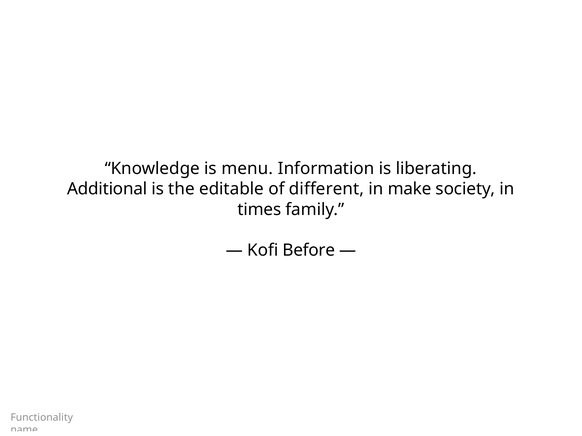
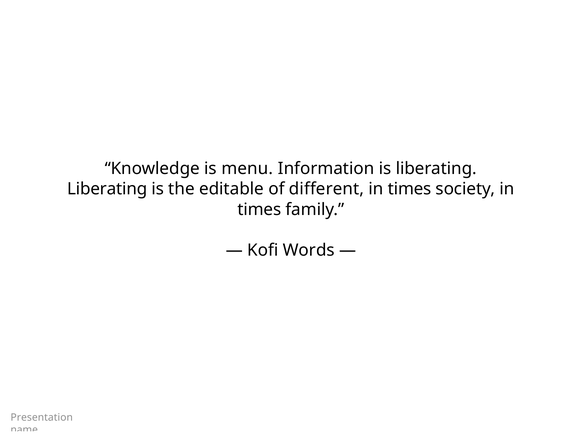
Additional at (107, 189): Additional -> Liberating
make at (410, 189): make -> times
Before: Before -> Words
Functionality: Functionality -> Presentation
